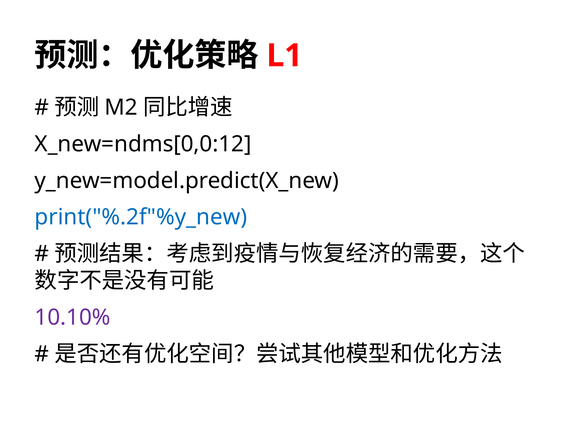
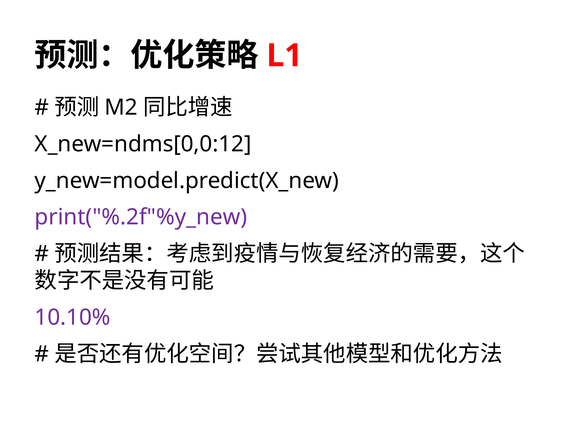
print("%.2f"%y_new colour: blue -> purple
